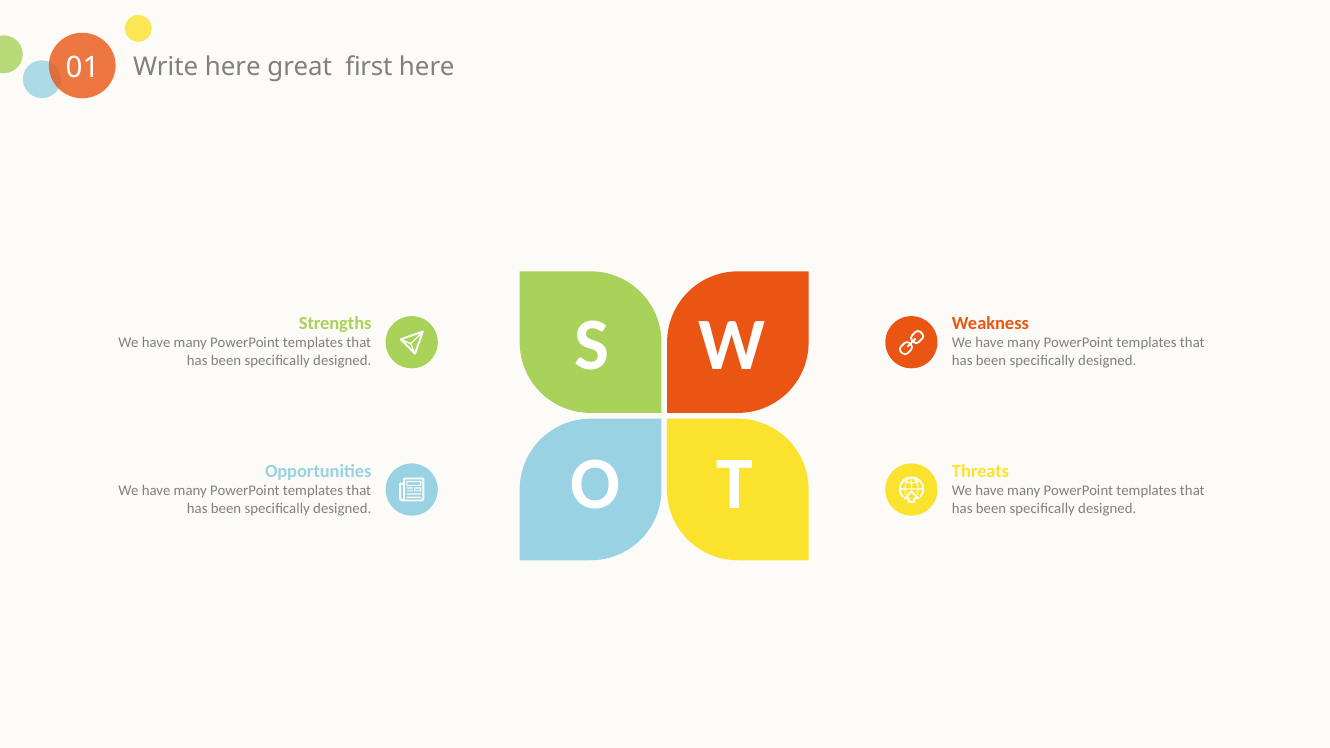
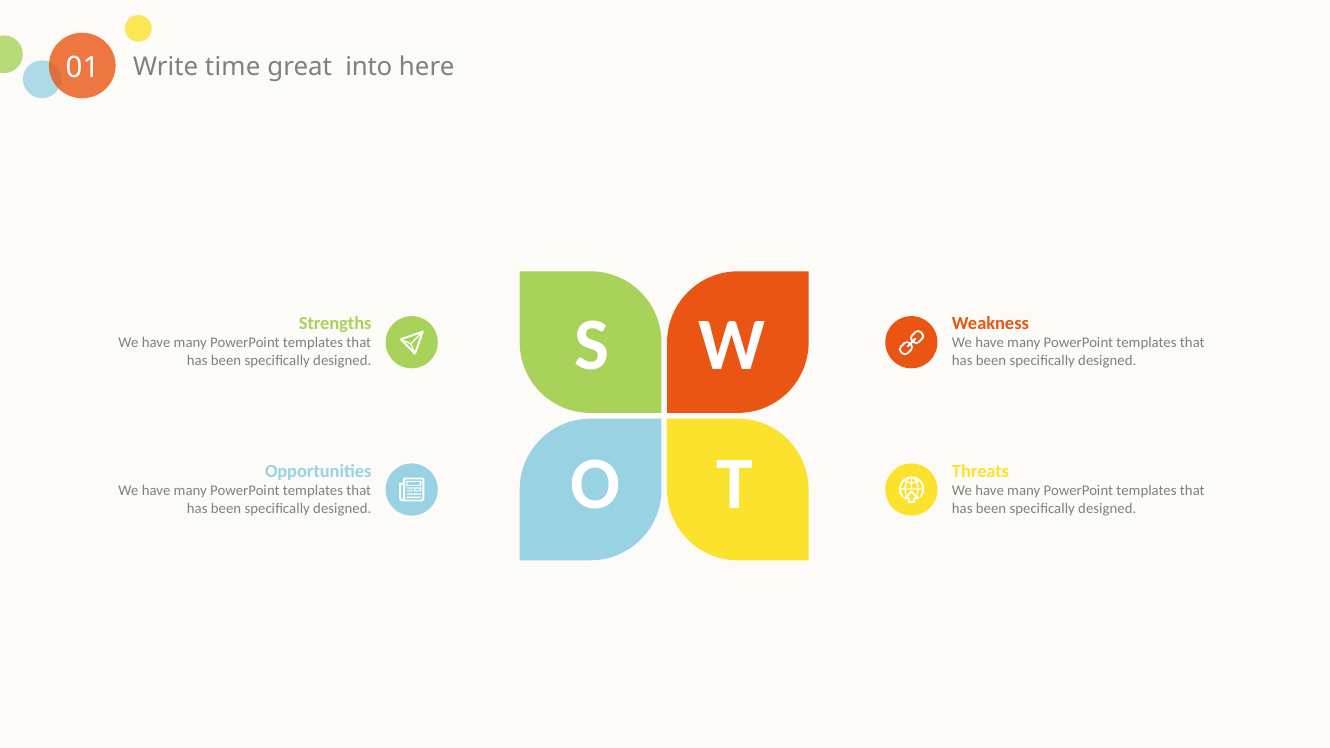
Write here: here -> time
first: first -> into
